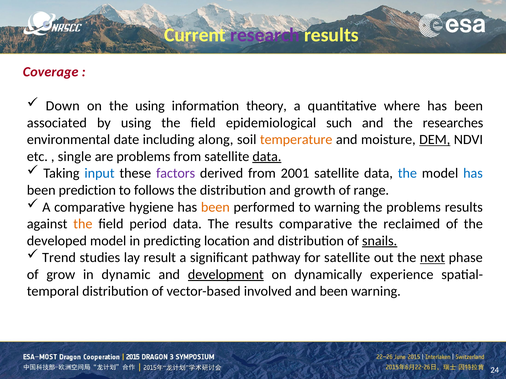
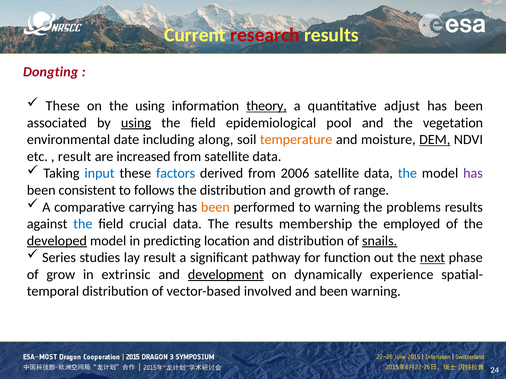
research colour: purple -> red
Coverage: Coverage -> Dongting
Down at (63, 106): Down -> These
theory underline: none -> present
where: where -> adjust
using at (136, 123) underline: none -> present
such: such -> pool
researches: researches -> vegetation
single at (75, 157): single -> result
are problems: problems -> increased
data at (267, 157) underline: present -> none
factors colour: purple -> blue
2001: 2001 -> 2006
has at (473, 174) colour: blue -> purple
prediction: prediction -> consistent
hygiene: hygiene -> carrying
the at (83, 224) colour: orange -> blue
period: period -> crucial
results comparative: comparative -> membership
reclaimed: reclaimed -> employed
developed underline: none -> present
Trend: Trend -> Series
for satellite: satellite -> function
dynamic: dynamic -> extrinsic
